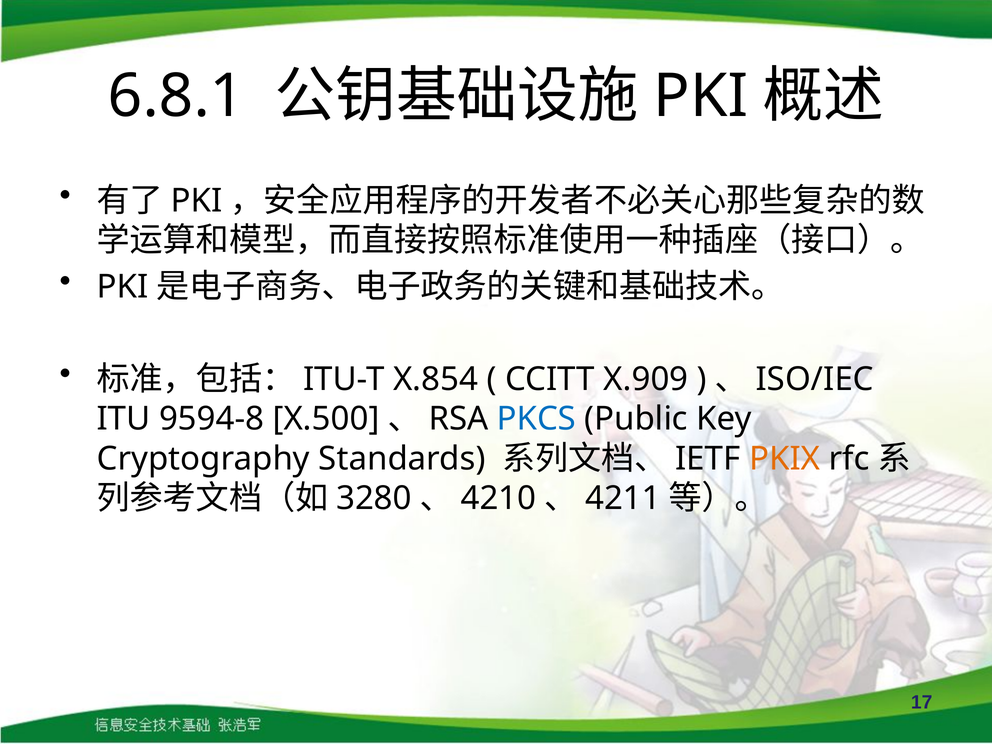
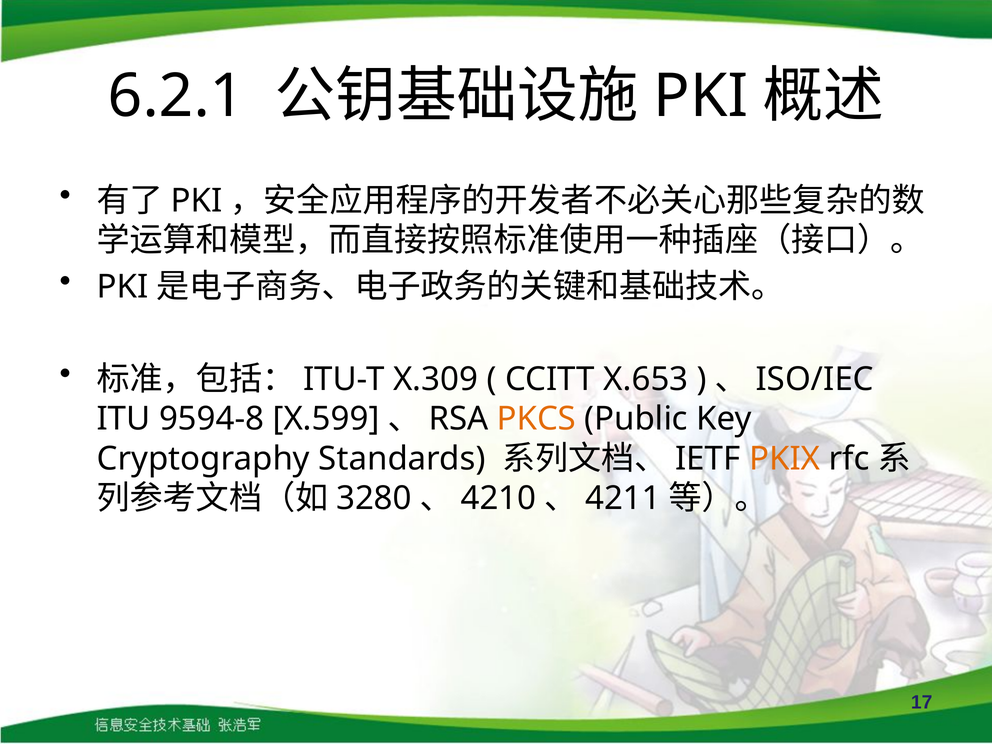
6.8.1: 6.8.1 -> 6.2.1
X.854: X.854 -> X.309
X.909: X.909 -> X.653
X.500: X.500 -> X.599
PKCS colour: blue -> orange
